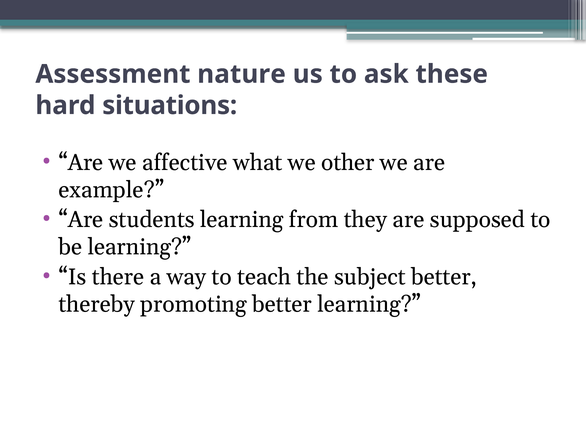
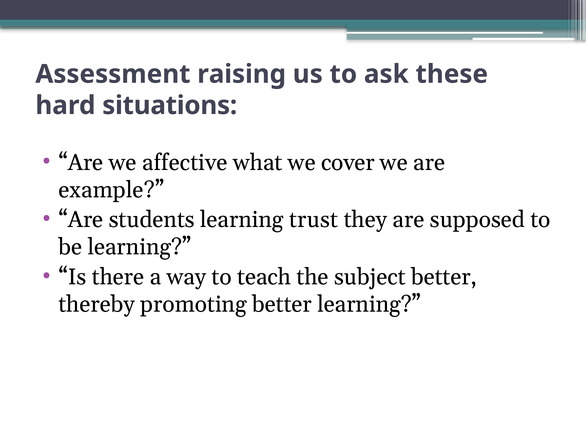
nature: nature -> raising
other: other -> cover
from: from -> trust
